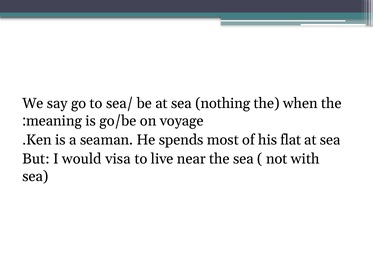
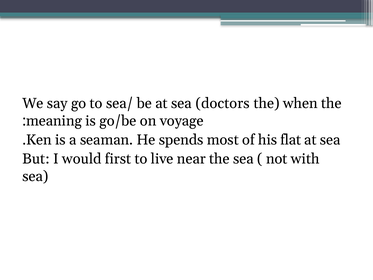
nothing: nothing -> doctors
visa: visa -> first
